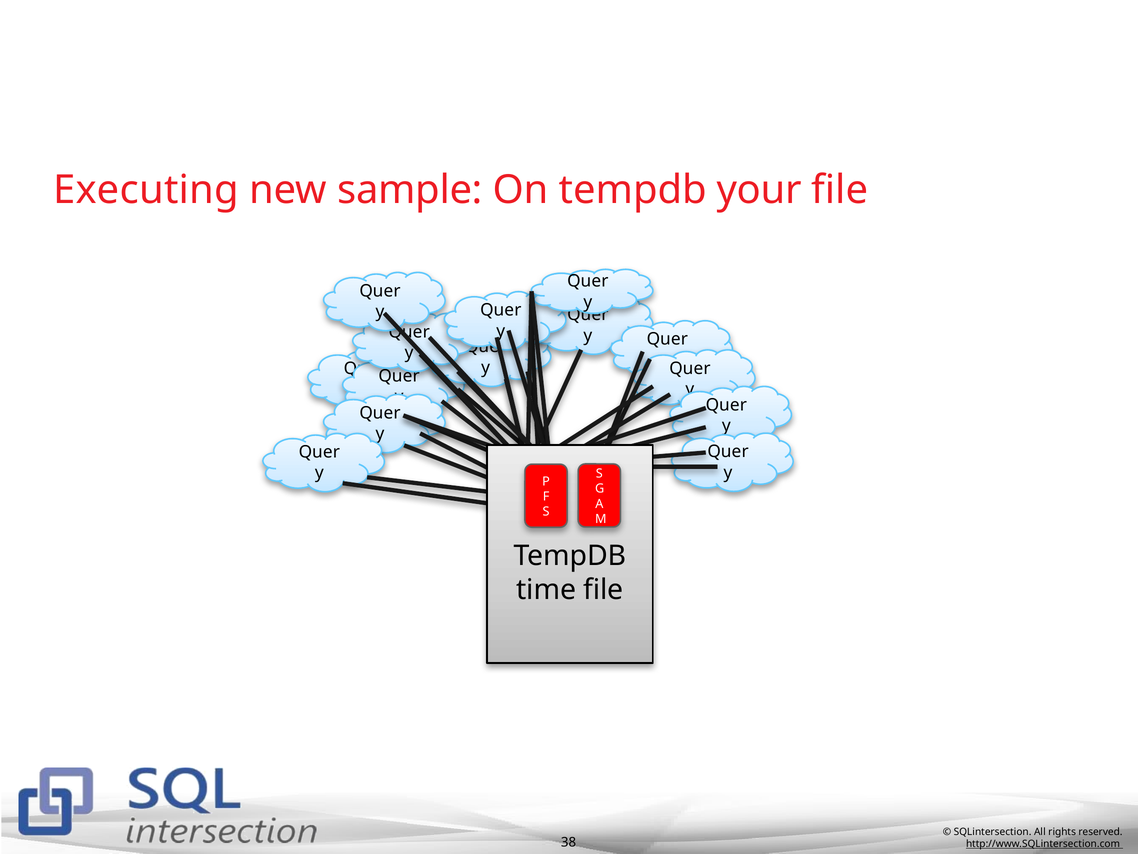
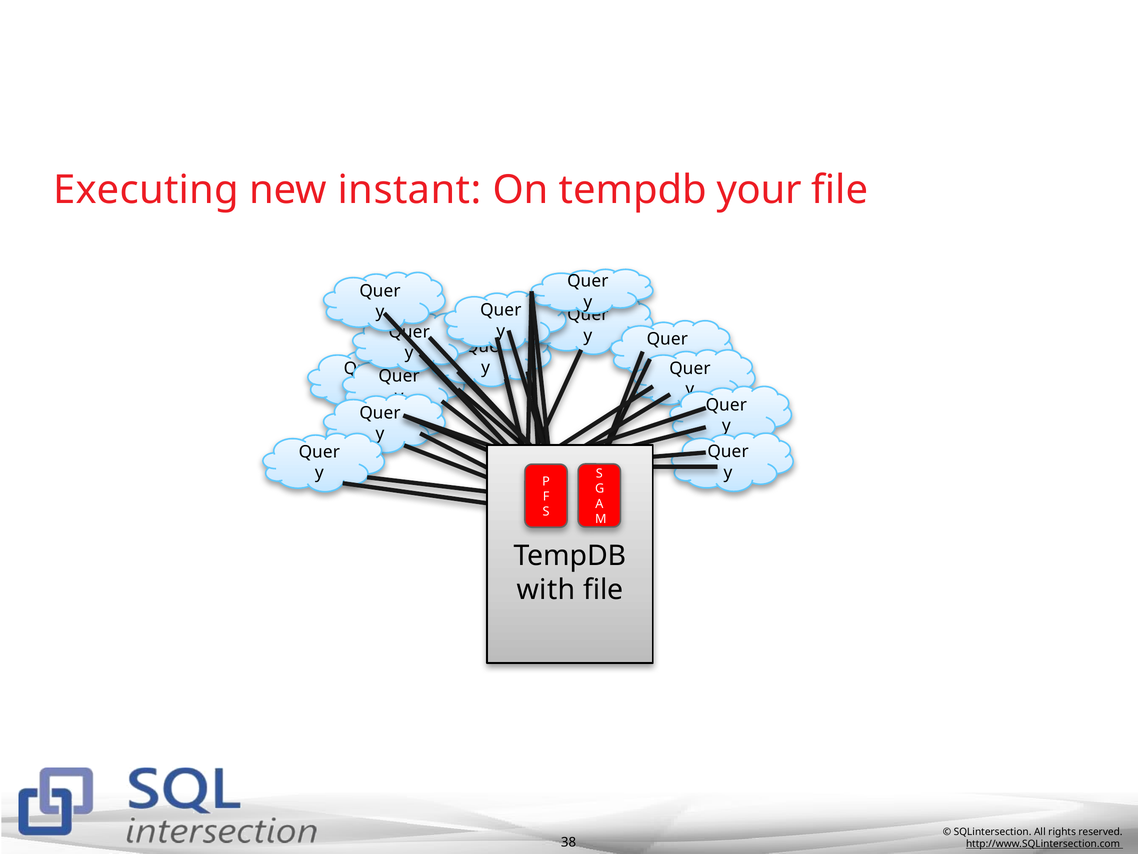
sample: sample -> instant
time: time -> with
